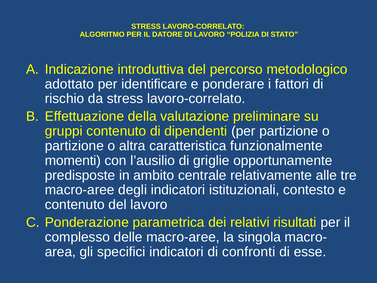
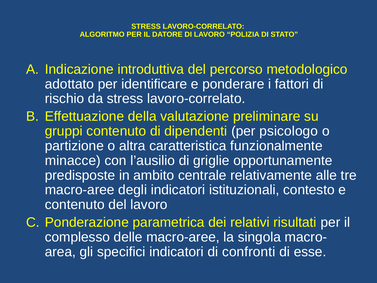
per partizione: partizione -> psicologo
momenti: momenti -> minacce
